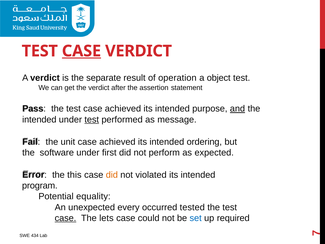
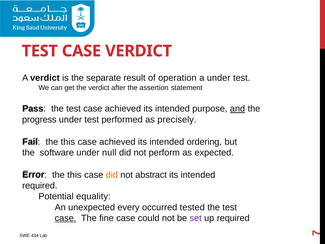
CASE at (81, 51) underline: present -> none
a object: object -> under
intended at (39, 119): intended -> progress
test at (92, 119) underline: present -> none
message: message -> precisely
Fail the unit: unit -> this
first: first -> null
violated: violated -> abstract
program at (40, 185): program -> required
lets: lets -> fine
set colour: blue -> purple
